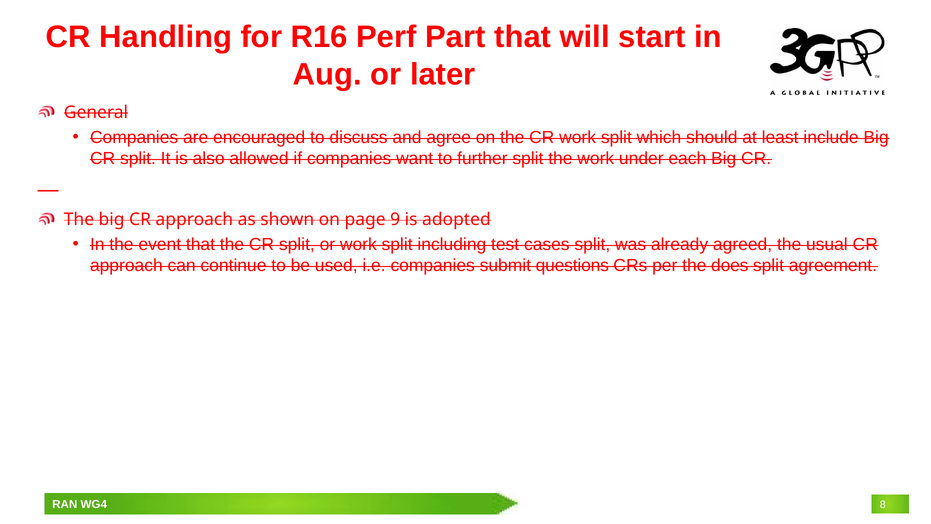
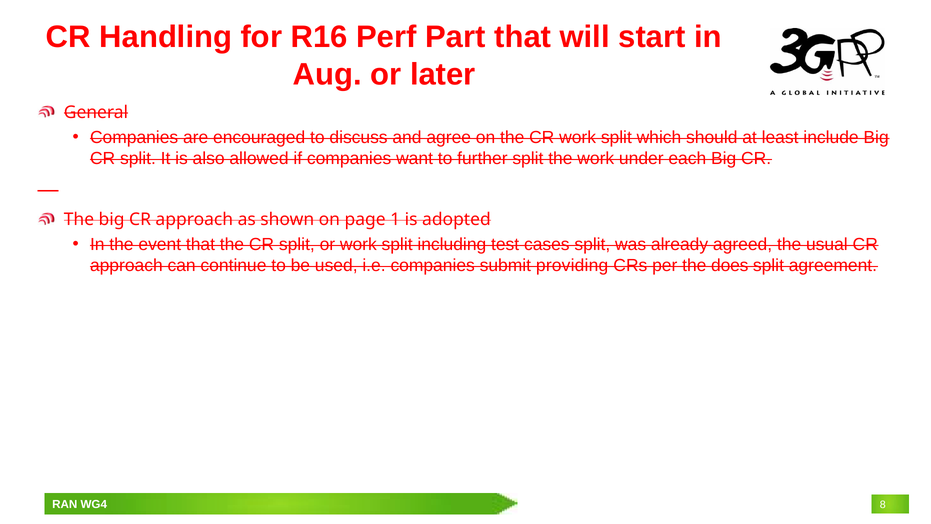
9: 9 -> 1
questions: questions -> providing
